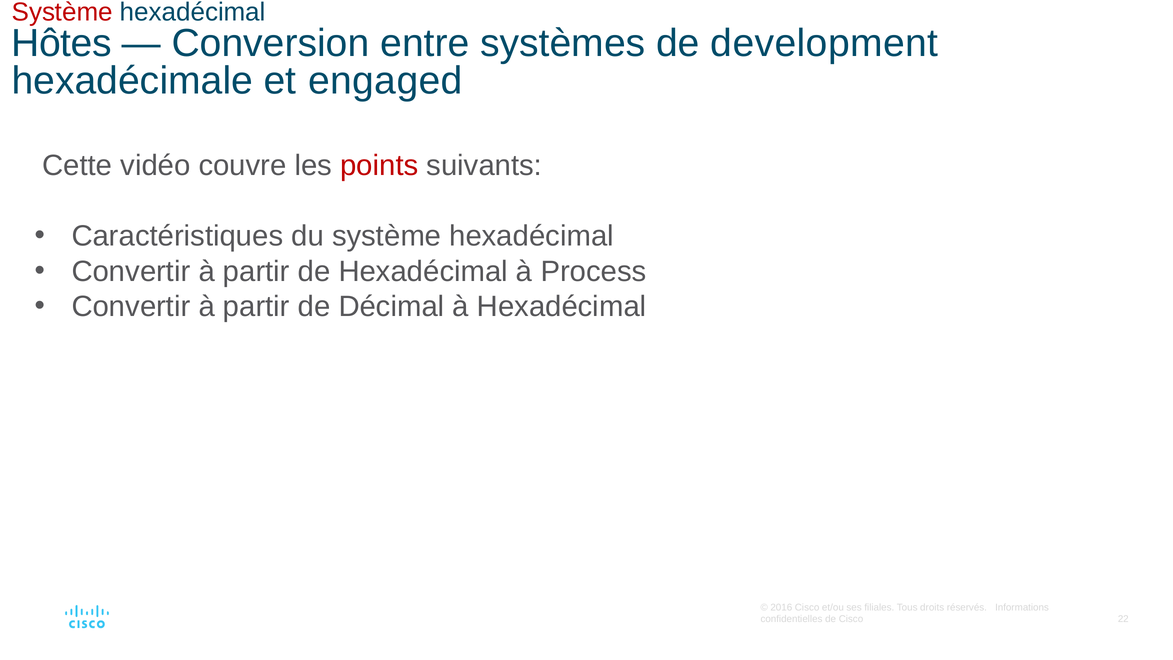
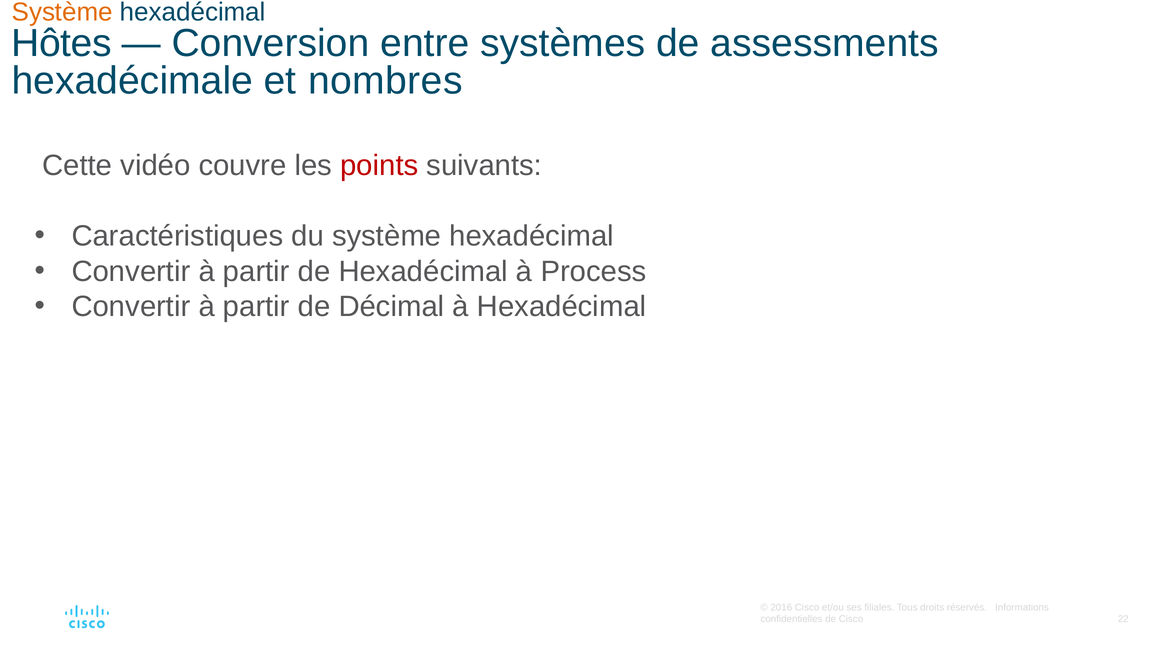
Système at (62, 12) colour: red -> orange
development: development -> assessments
engaged: engaged -> nombres
